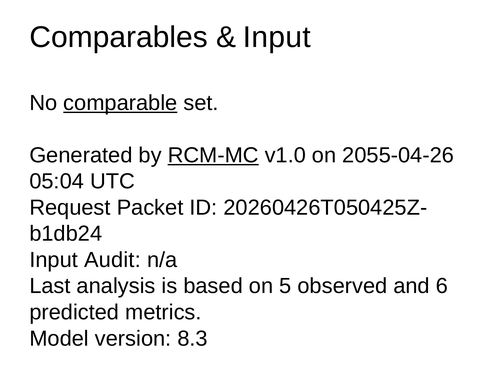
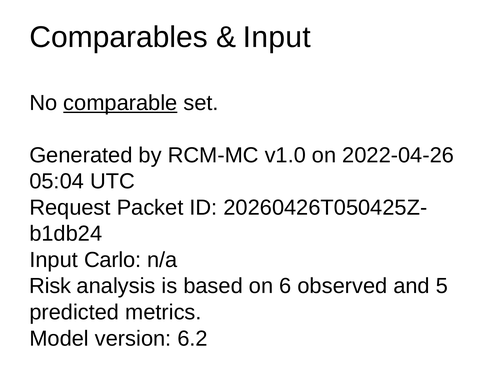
RCM-MC underline: present -> none
2055-04-26: 2055-04-26 -> 2022-04-26
Audit: Audit -> Carlo
Last: Last -> Risk
5: 5 -> 6
6: 6 -> 5
8.3: 8.3 -> 6.2
